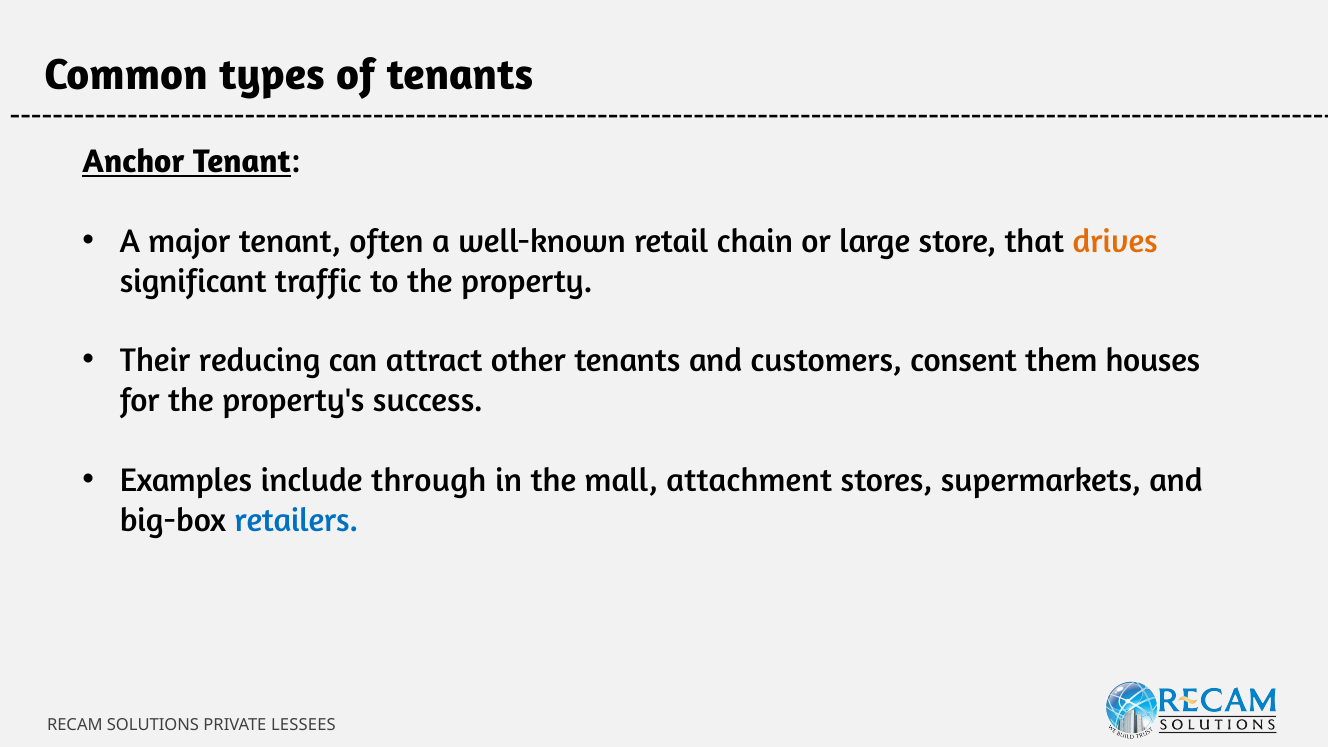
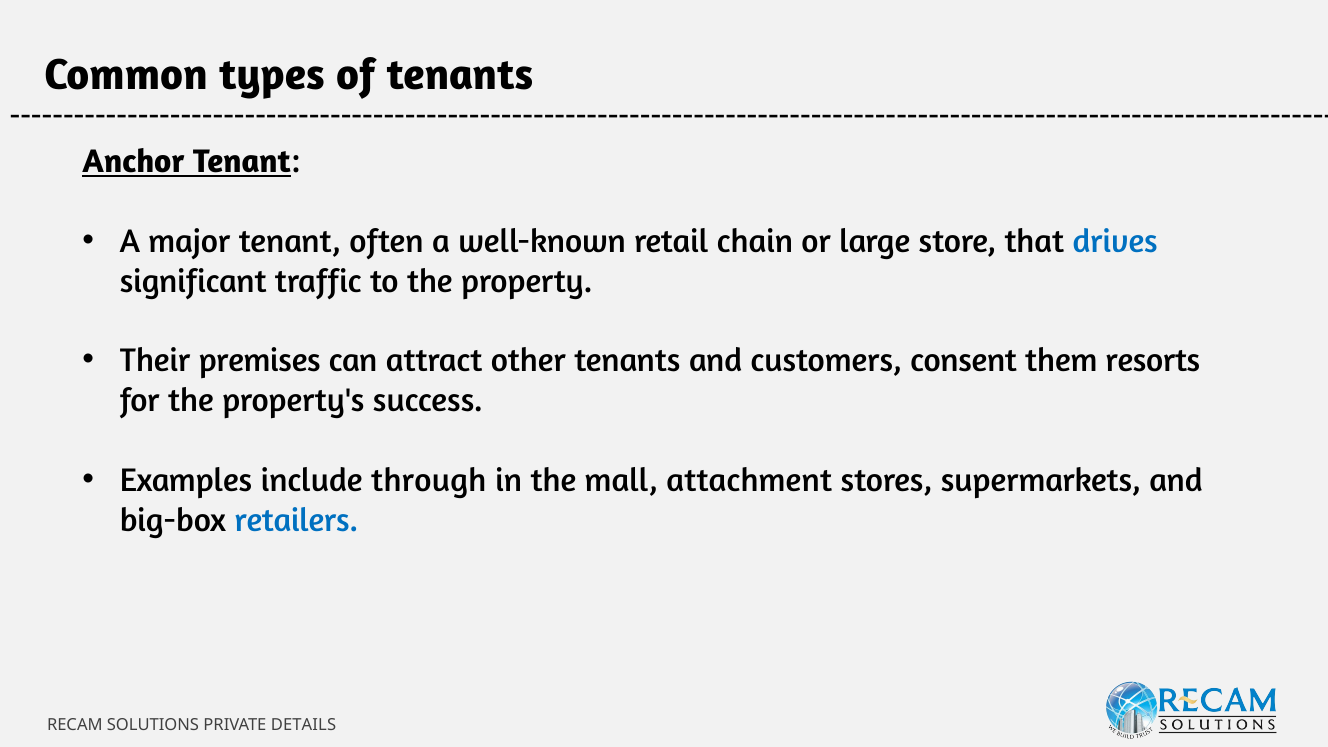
drives colour: orange -> blue
reducing: reducing -> premises
houses: houses -> resorts
LESSEES: LESSEES -> DETAILS
